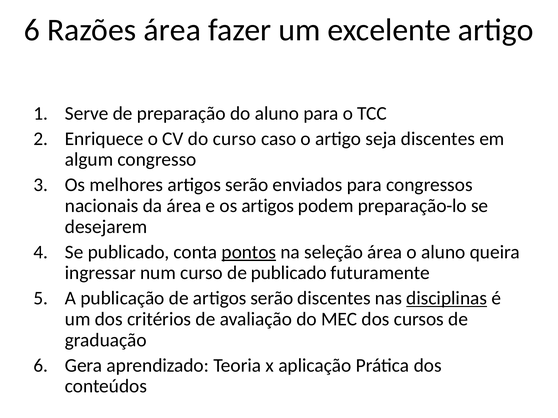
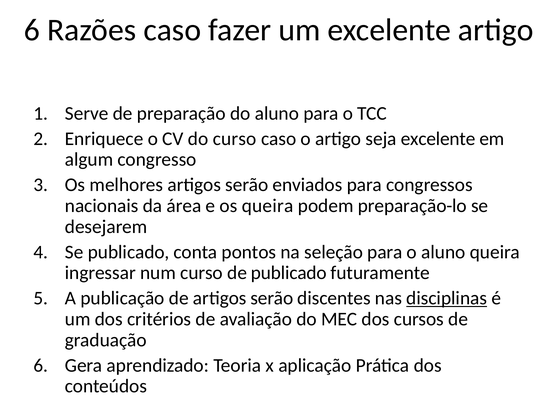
Razões área: área -> caso
seja discentes: discentes -> excelente
os artigos: artigos -> queira
pontos underline: present -> none
seleção área: área -> para
